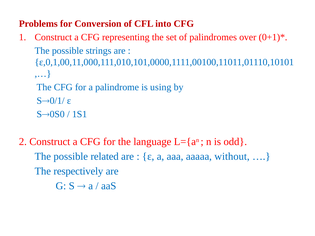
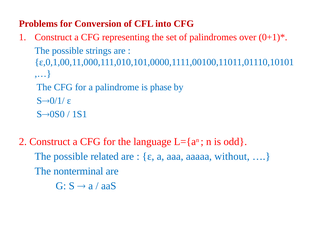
using: using -> phase
respectively: respectively -> nonterminal
